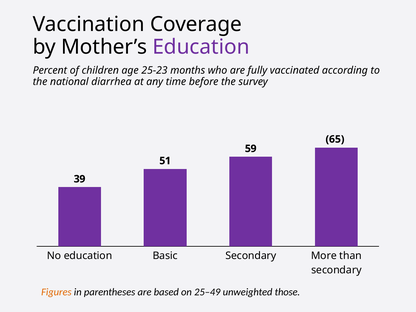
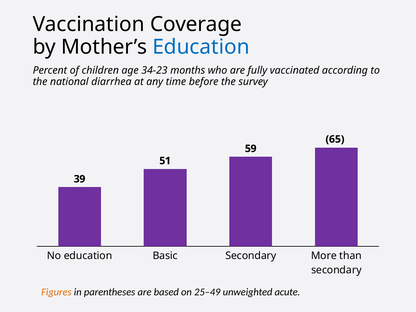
Education at (201, 47) colour: purple -> blue
25-23: 25-23 -> 34-23
those: those -> acute
